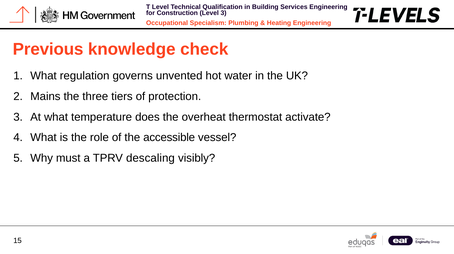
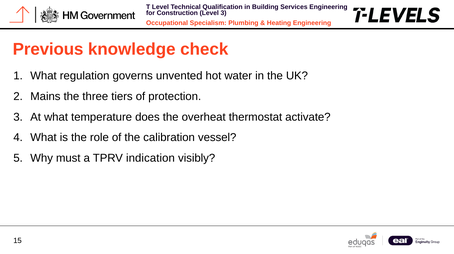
accessible: accessible -> calibration
descaling: descaling -> indication
